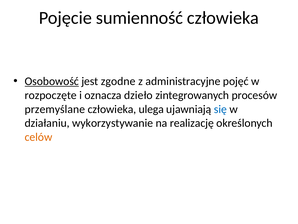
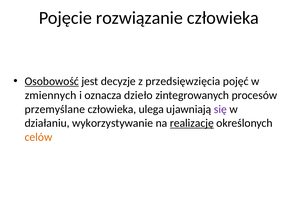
sumienność: sumienność -> rozwiązanie
zgodne: zgodne -> decyzje
administracyjne: administracyjne -> przedsięwzięcia
rozpoczęte: rozpoczęte -> zmiennych
się colour: blue -> purple
realizację underline: none -> present
